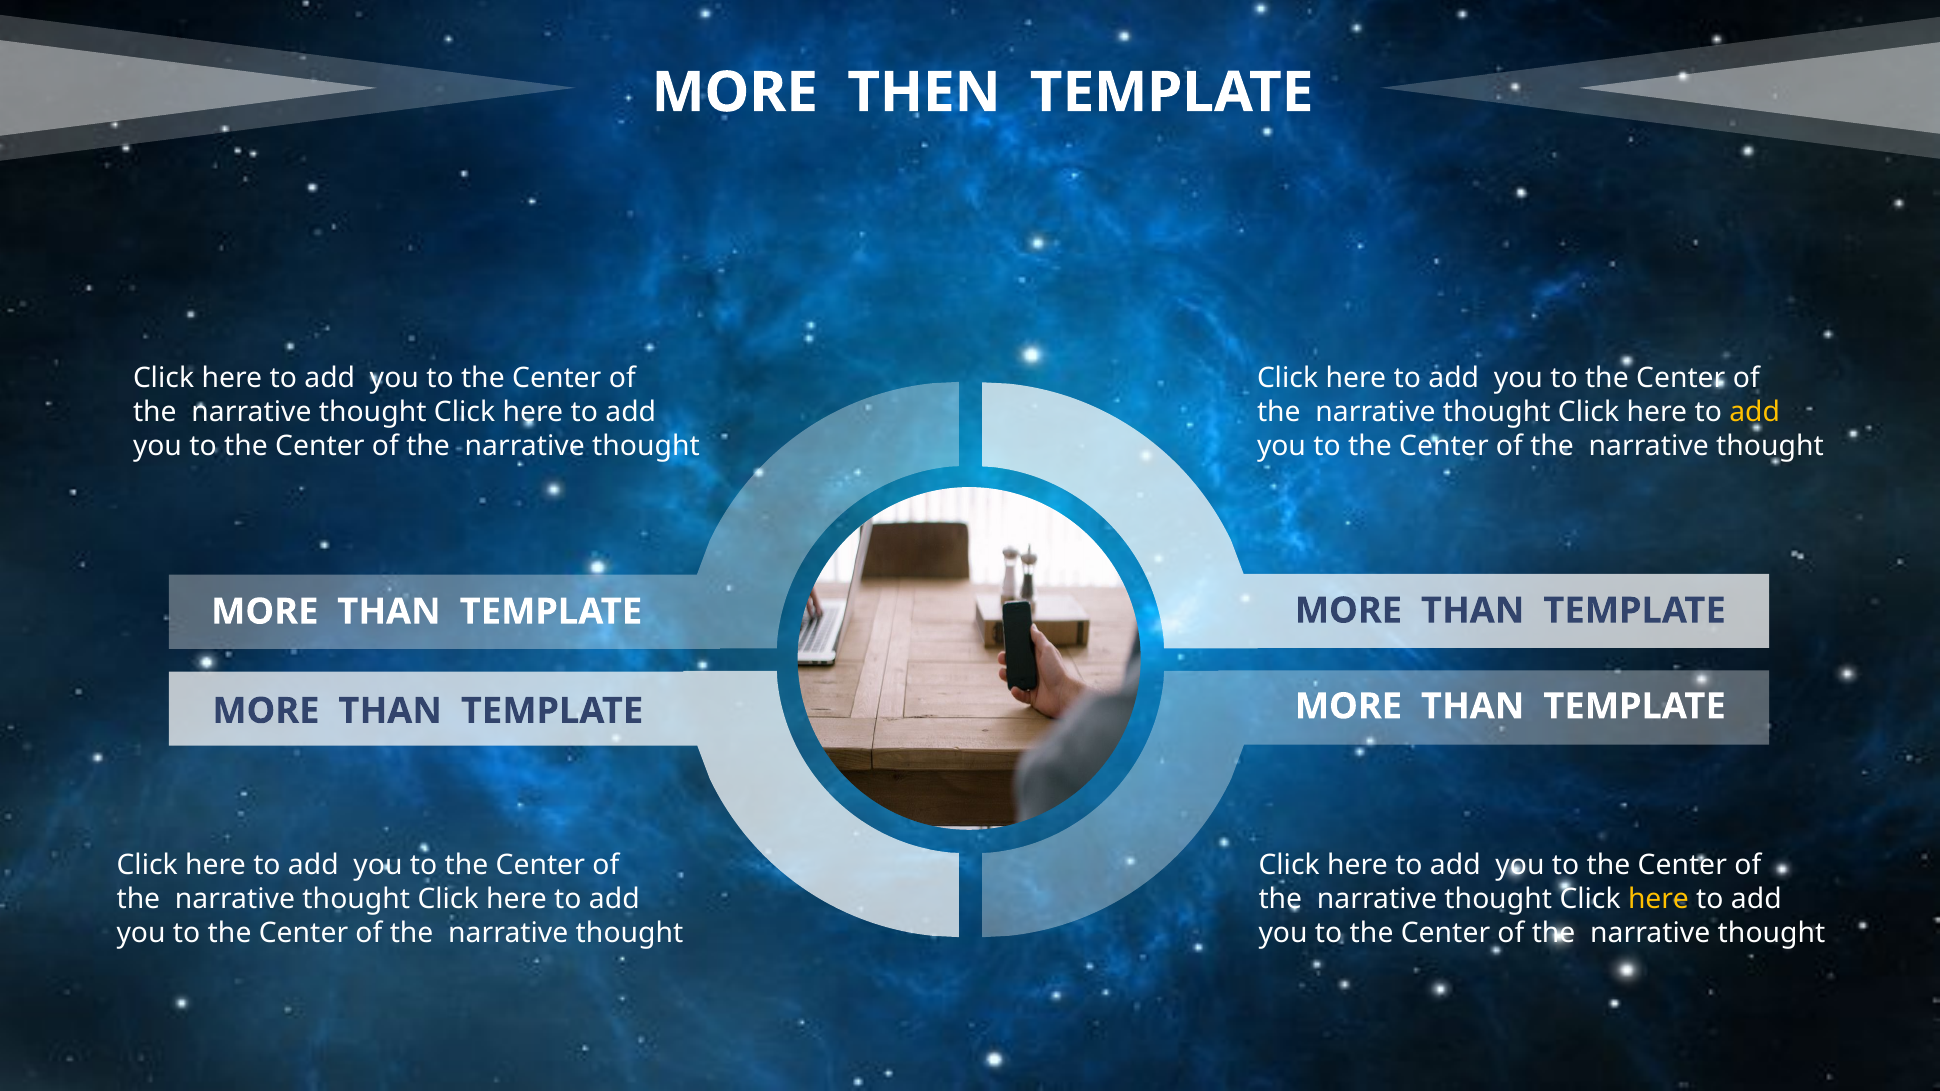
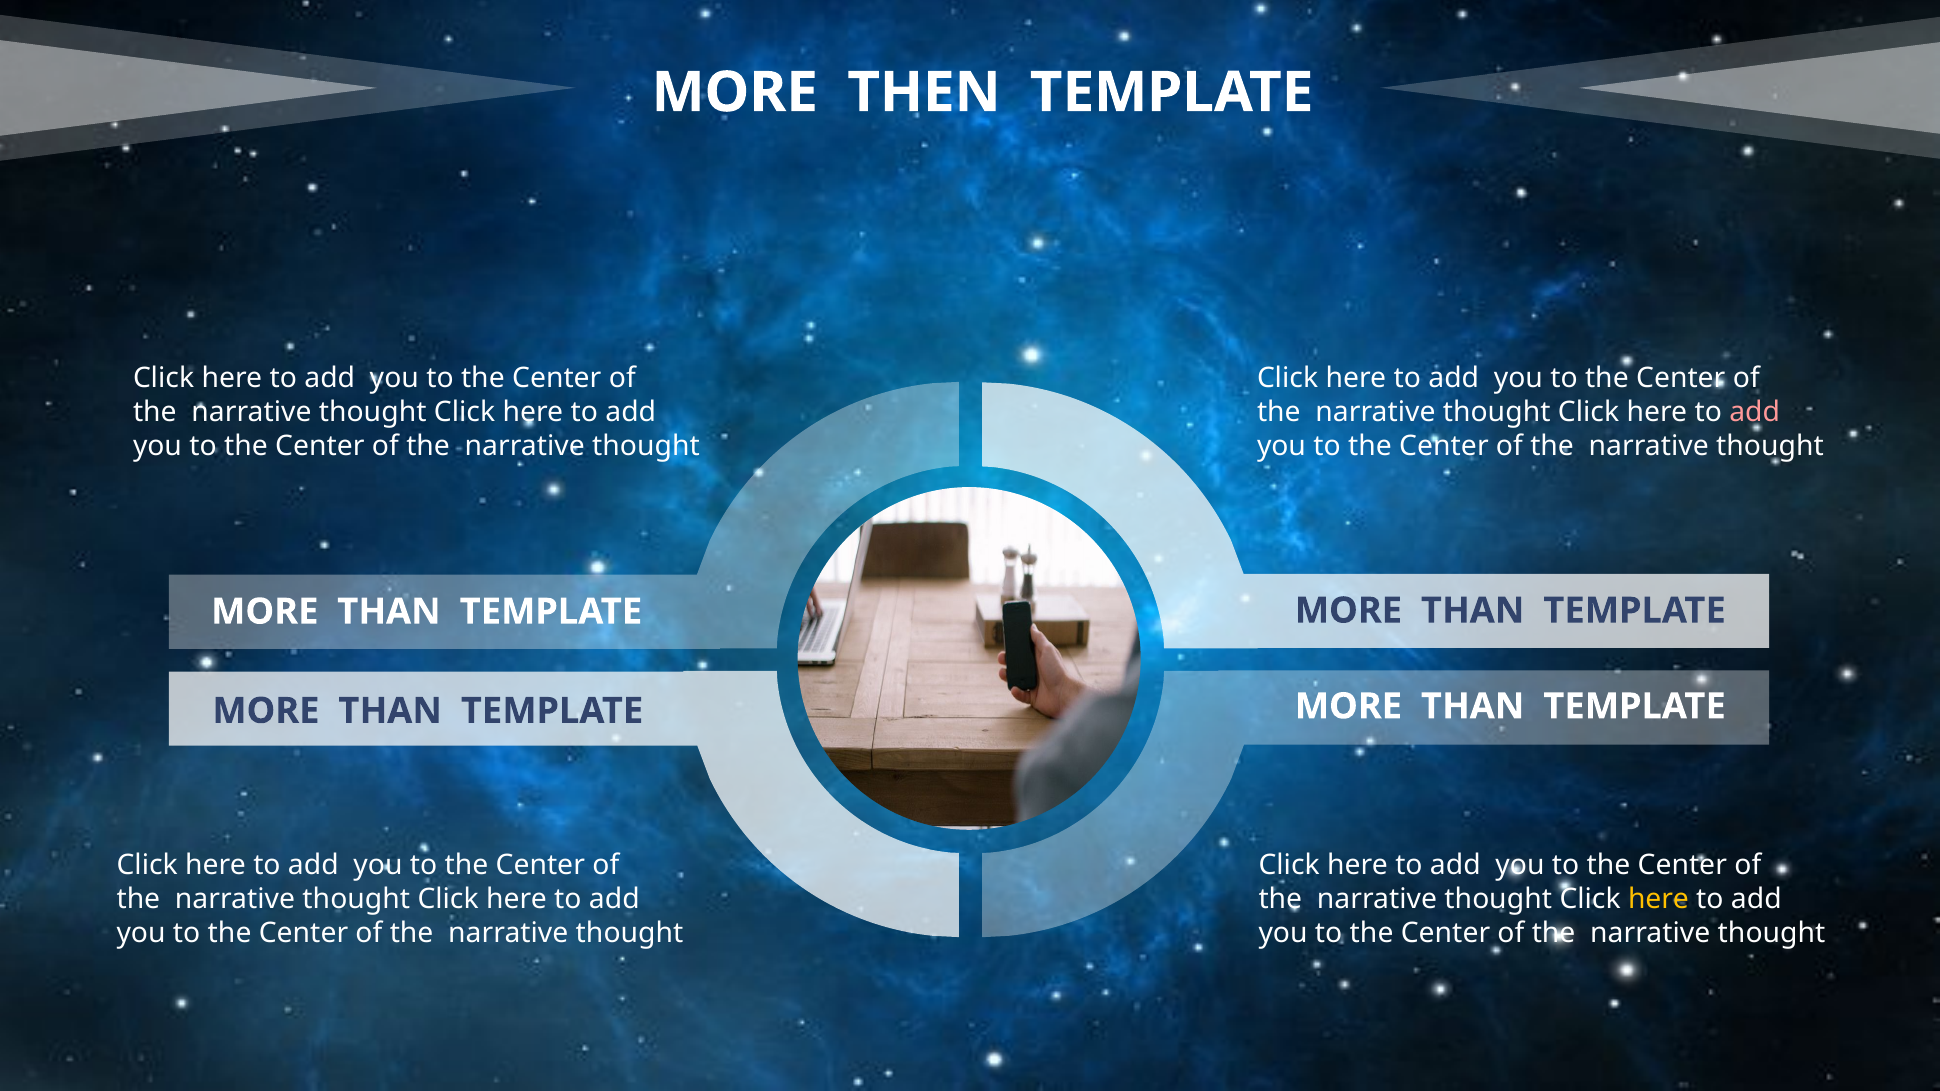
add at (1755, 413) colour: yellow -> pink
